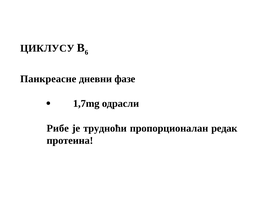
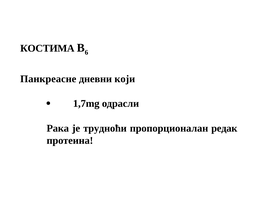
ЦИКЛУСУ: ЦИКЛУСУ -> КОСТИМА
фазе: фазе -> који
Рибе: Рибе -> Рака
